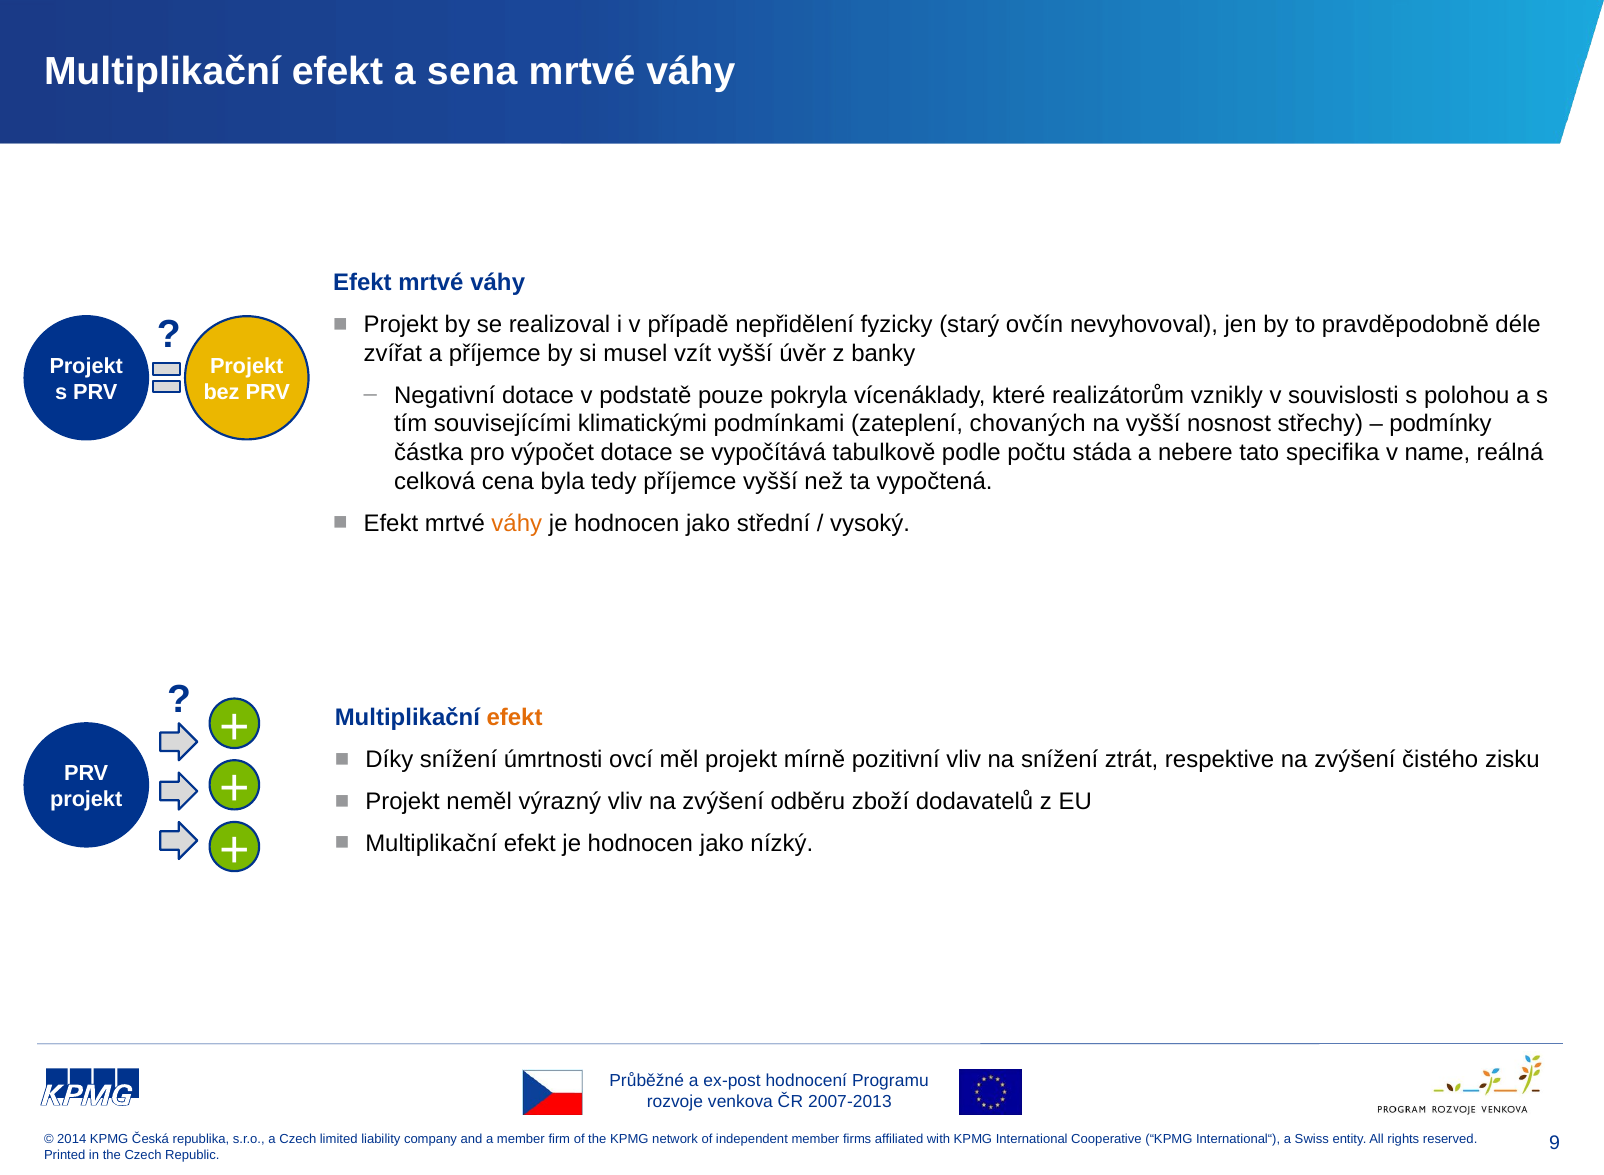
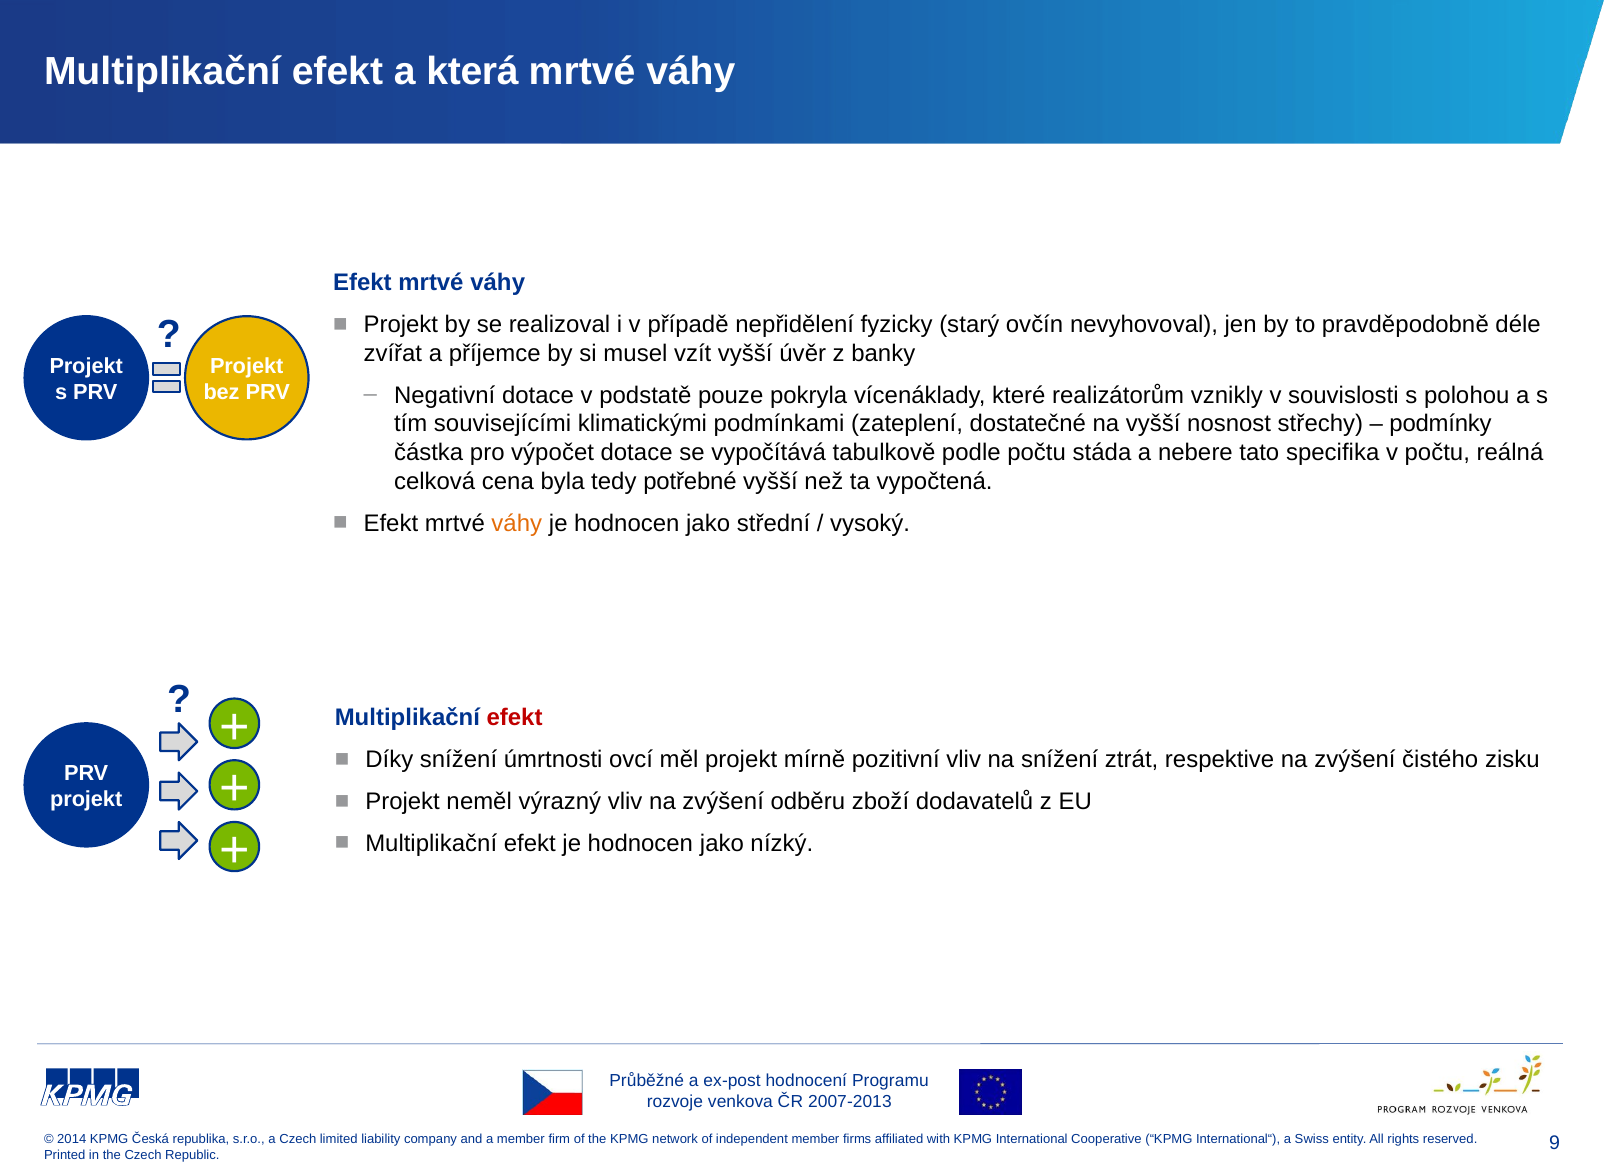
sena: sena -> která
chovaných: chovaných -> dostatečné
v name: name -> počtu
tedy příjemce: příjemce -> potřebné
efekt at (515, 718) colour: orange -> red
